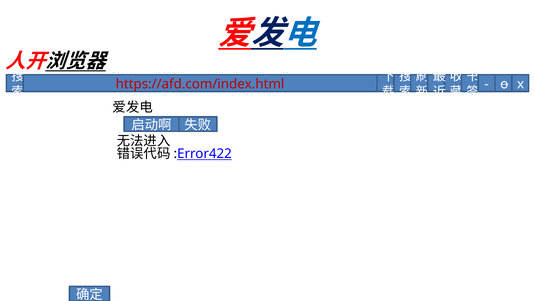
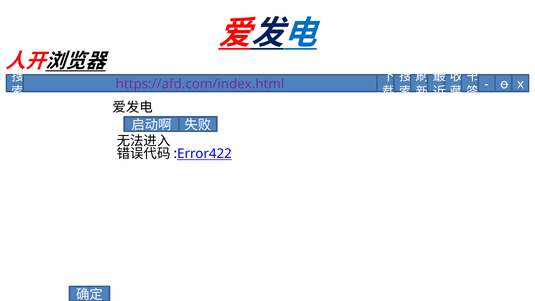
https://afd.com/index.html colour: red -> purple
